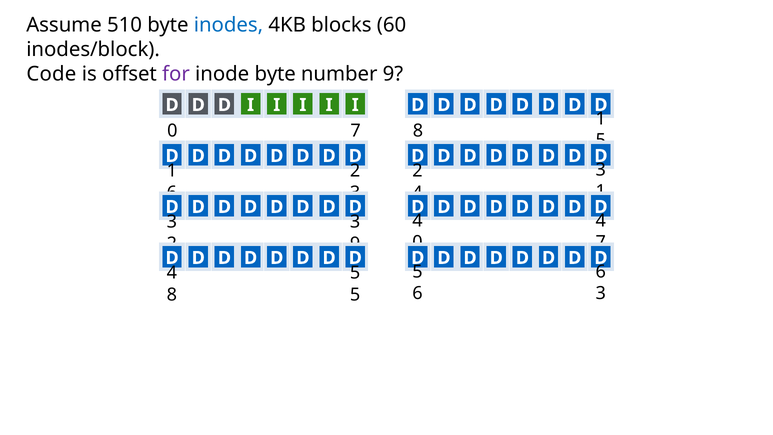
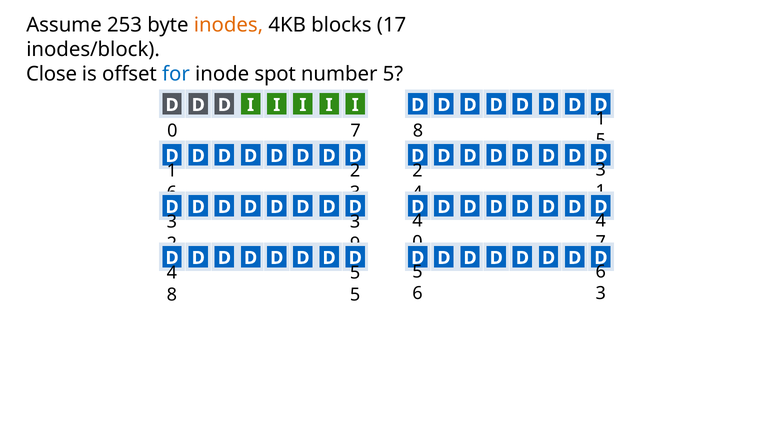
510: 510 -> 253
inodes colour: blue -> orange
60: 60 -> 17
Code: Code -> Close
for colour: purple -> blue
inode byte: byte -> spot
number 9: 9 -> 5
